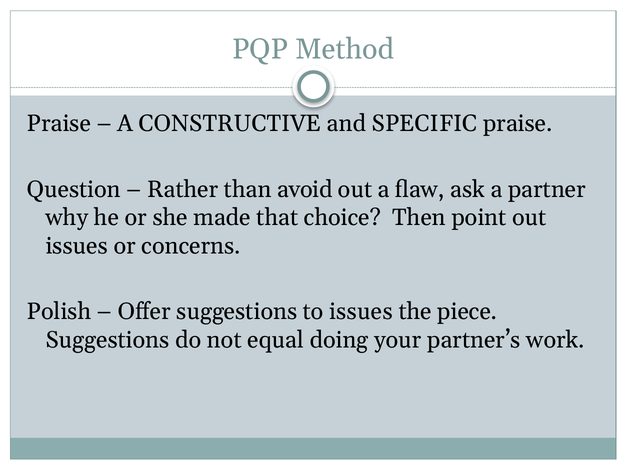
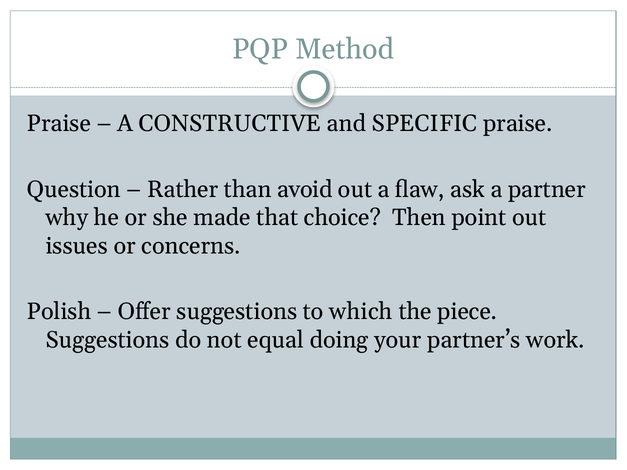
to issues: issues -> which
